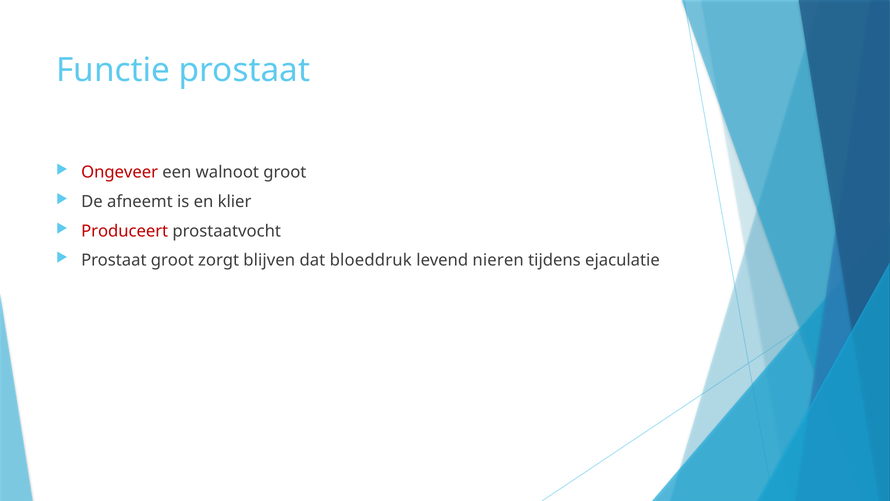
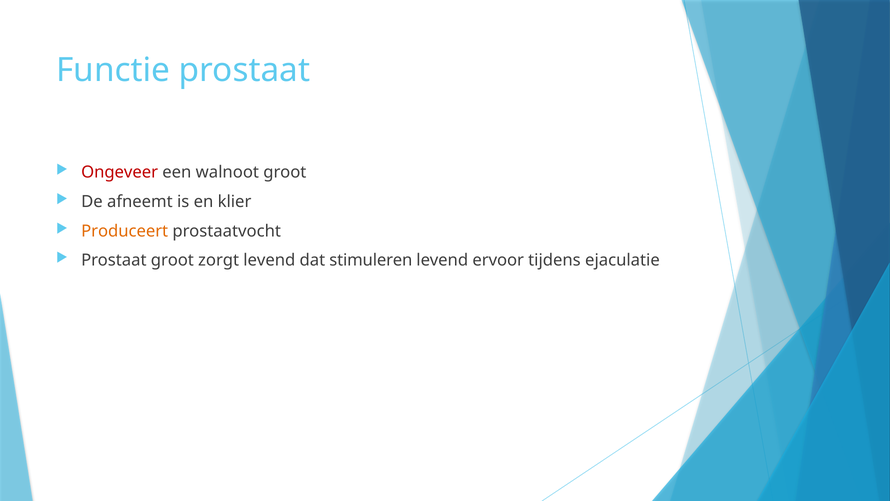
Produceert colour: red -> orange
zorgt blijven: blijven -> levend
bloeddruk: bloeddruk -> stimuleren
nieren: nieren -> ervoor
